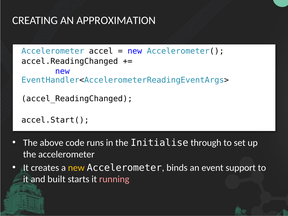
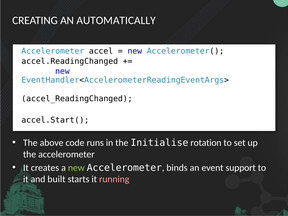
APPROXIMATION: APPROXIMATION -> AUTOMATICALLY
through: through -> rotation
new at (76, 168) colour: yellow -> light green
